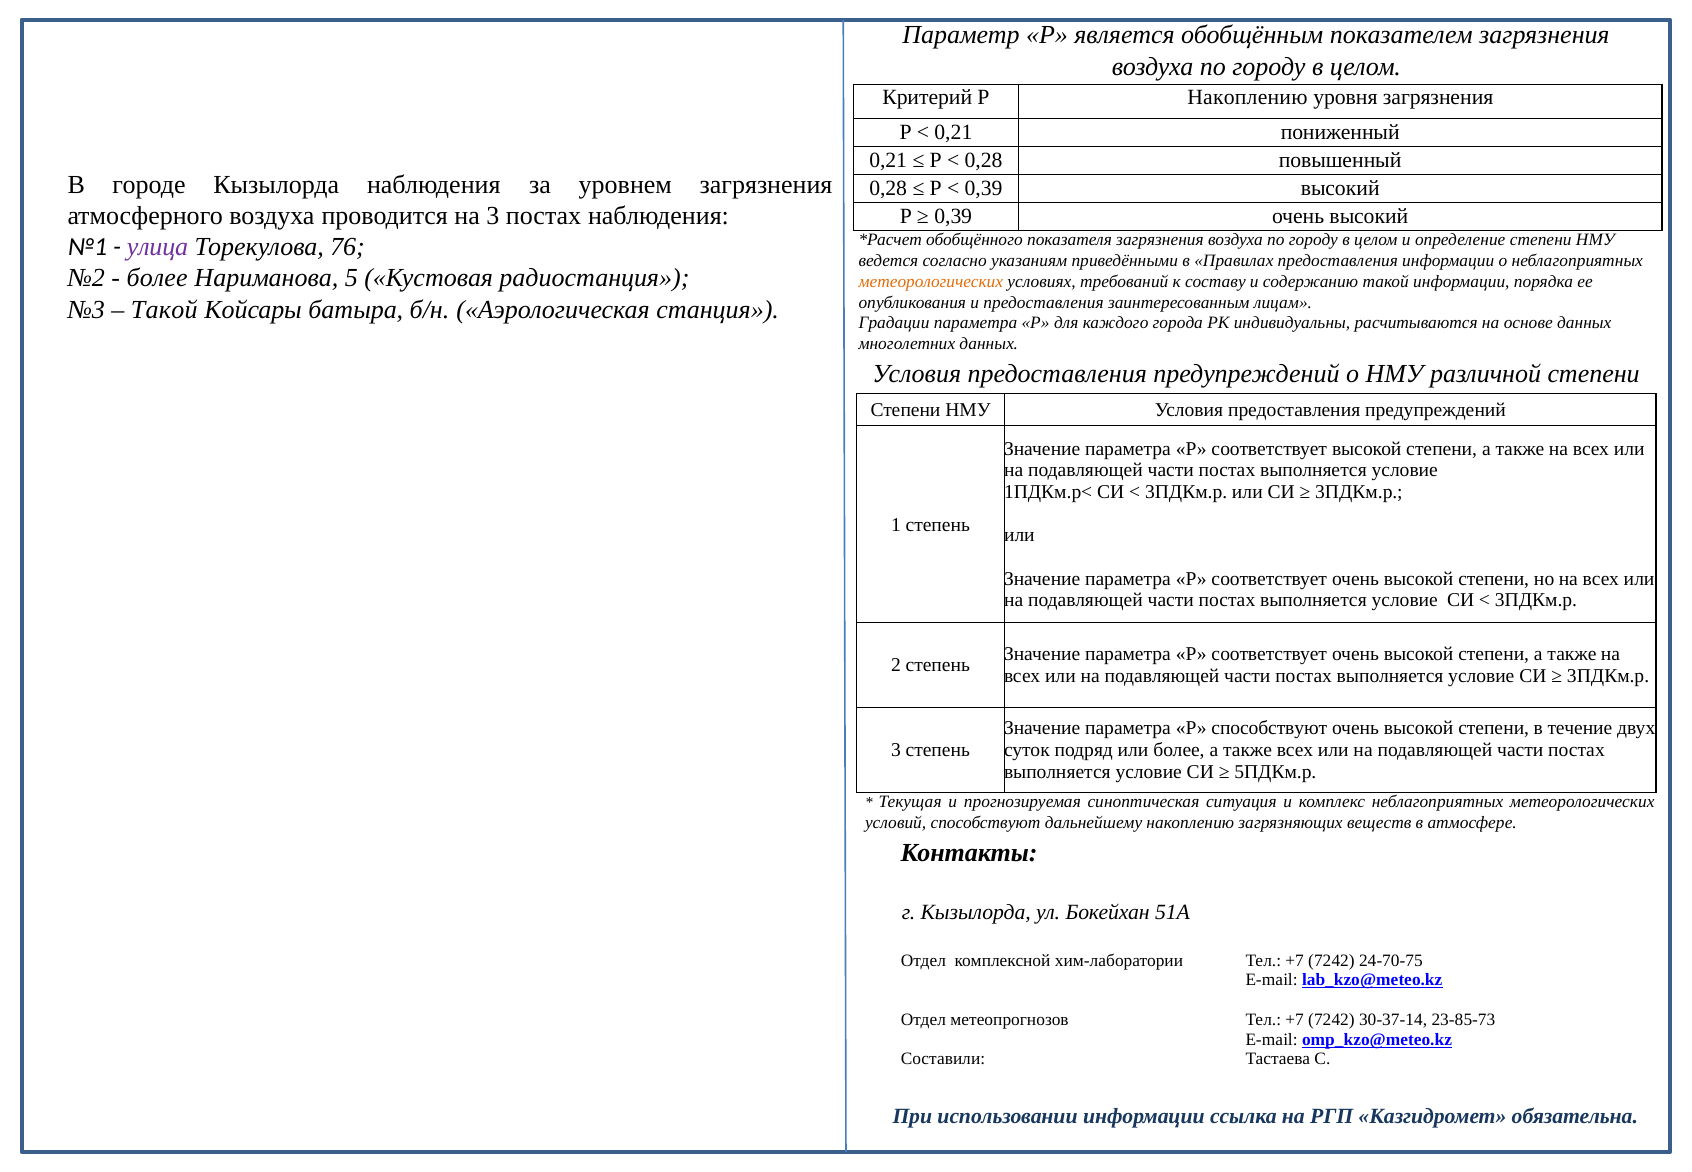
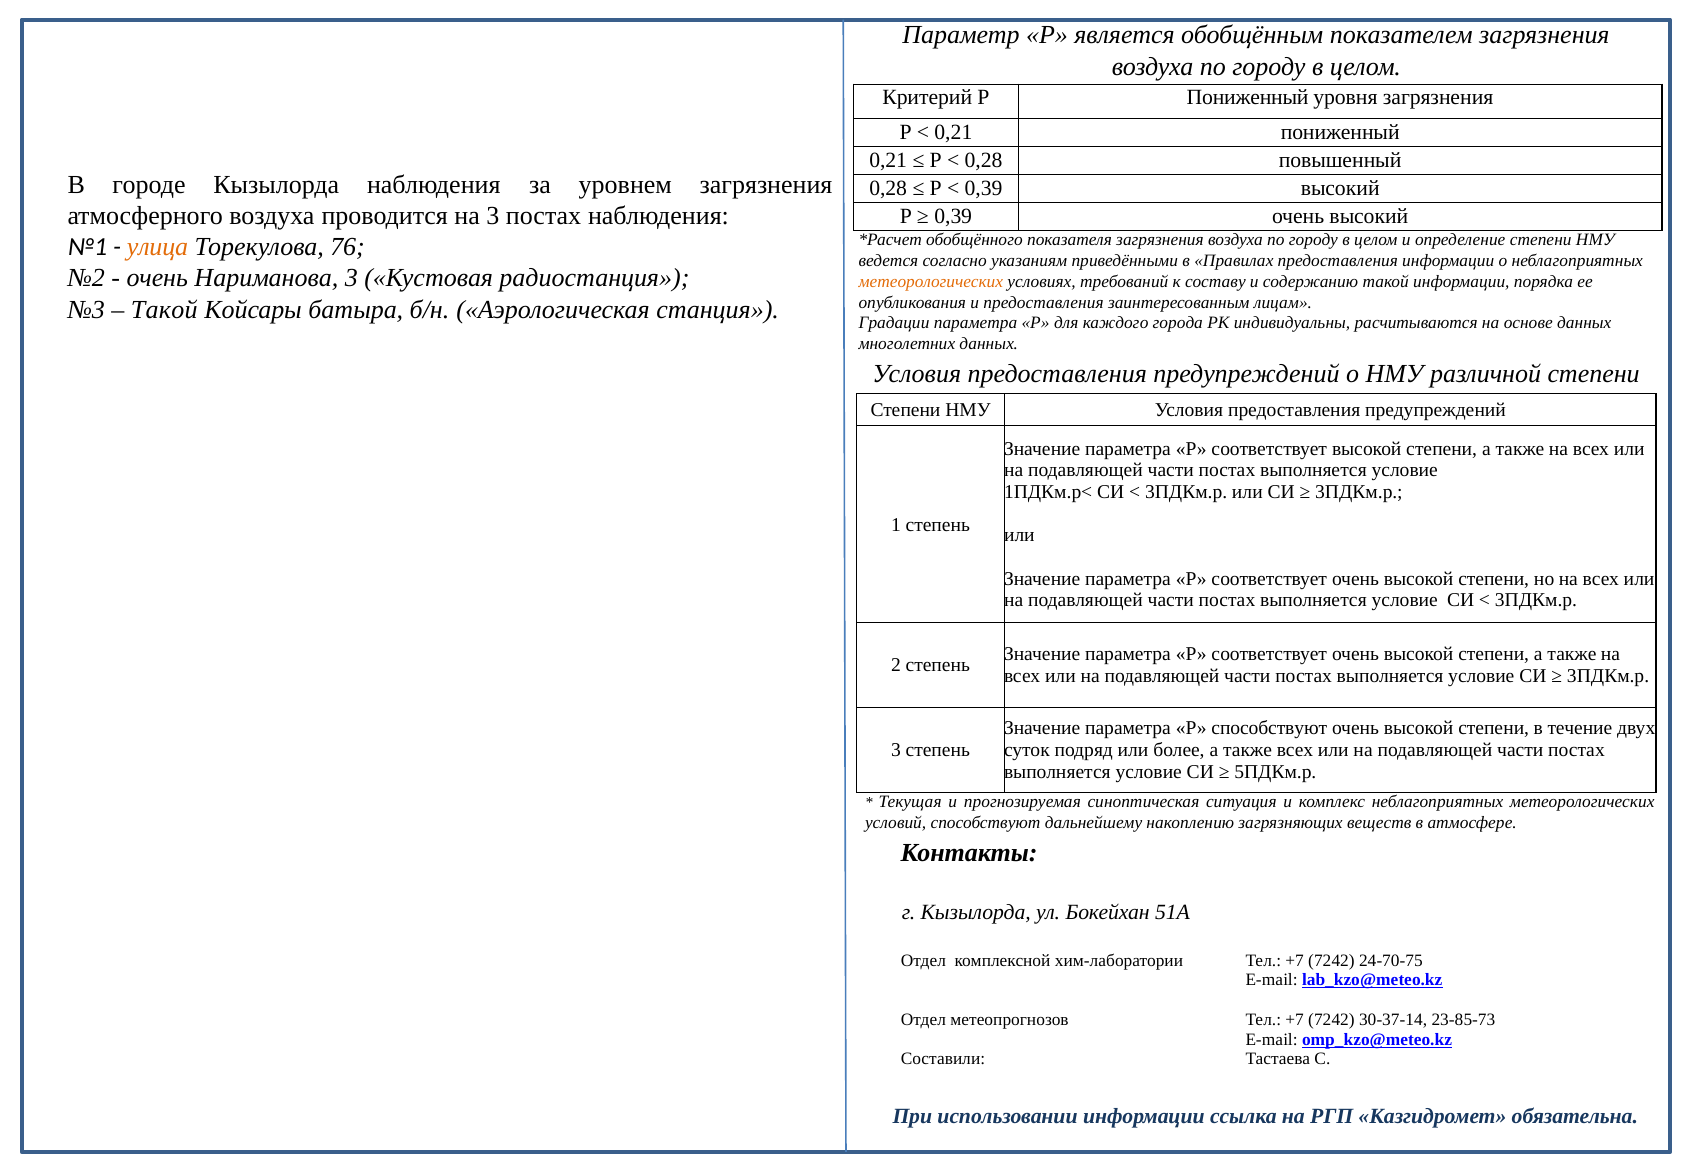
Р Накоплению: Накоплению -> Пониженный
улица colour: purple -> orange
более at (157, 278): более -> очень
Нариманова 5: 5 -> 3
